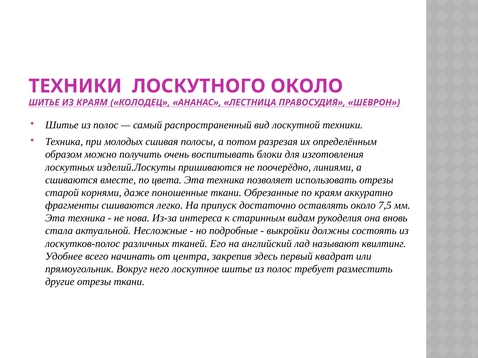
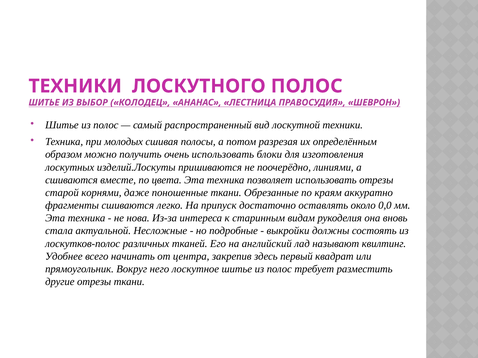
ЛОСКУТНОГО ОКОЛО: ОКОЛО -> ПОЛОС
ИЗ КРАЯМ: КРАЯМ -> ВЫБОР
очень воспитывать: воспитывать -> использовать
7,5: 7,5 -> 0,0
